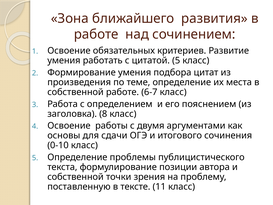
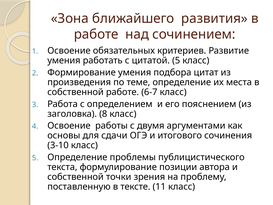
0-10: 0-10 -> 3-10
